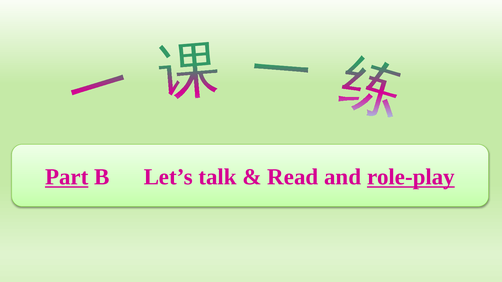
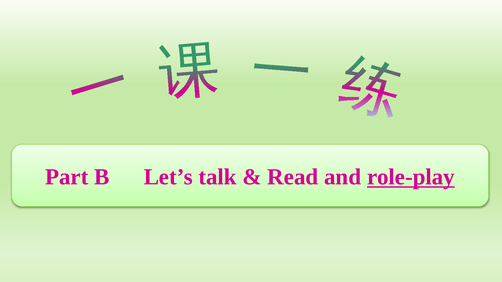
Part underline: present -> none
